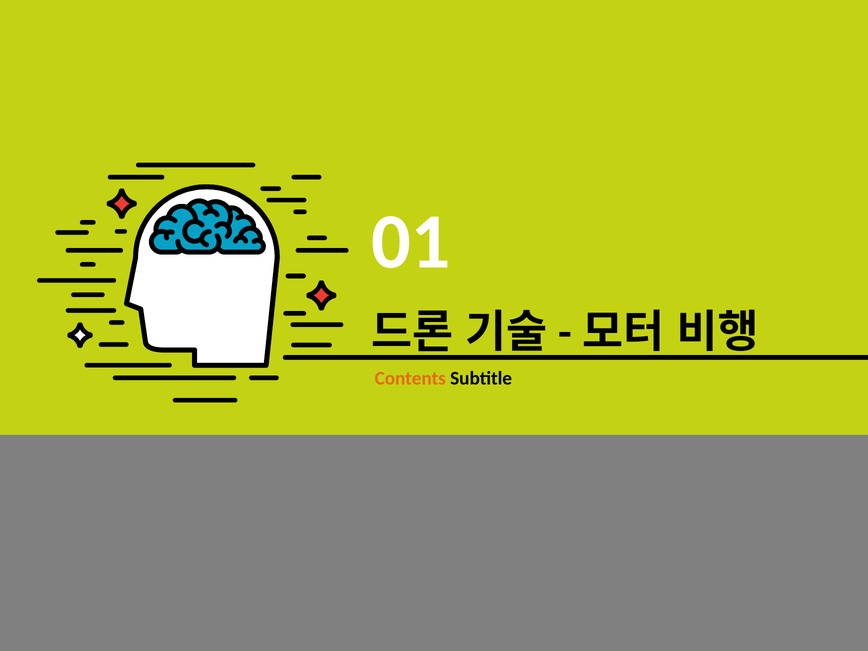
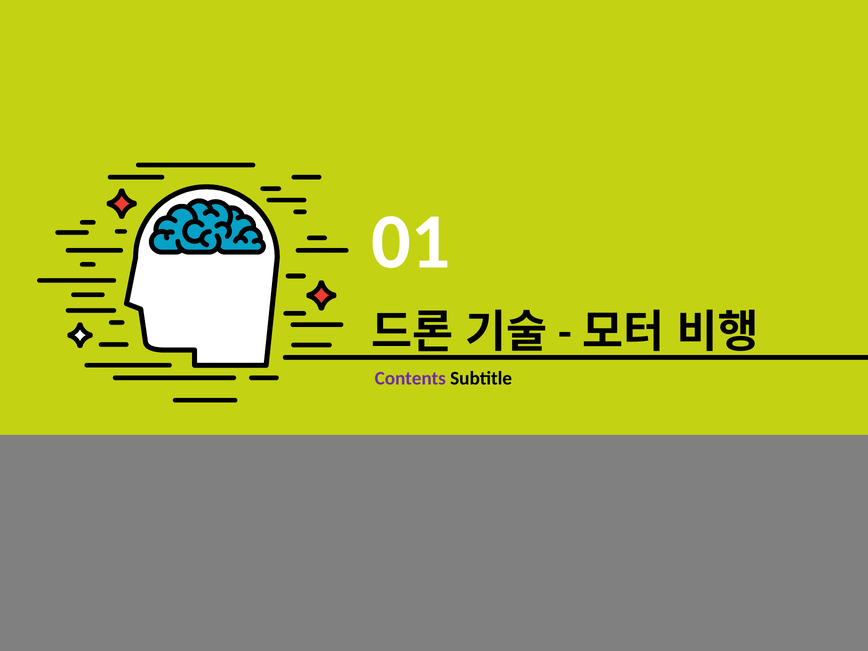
Contents colour: orange -> purple
